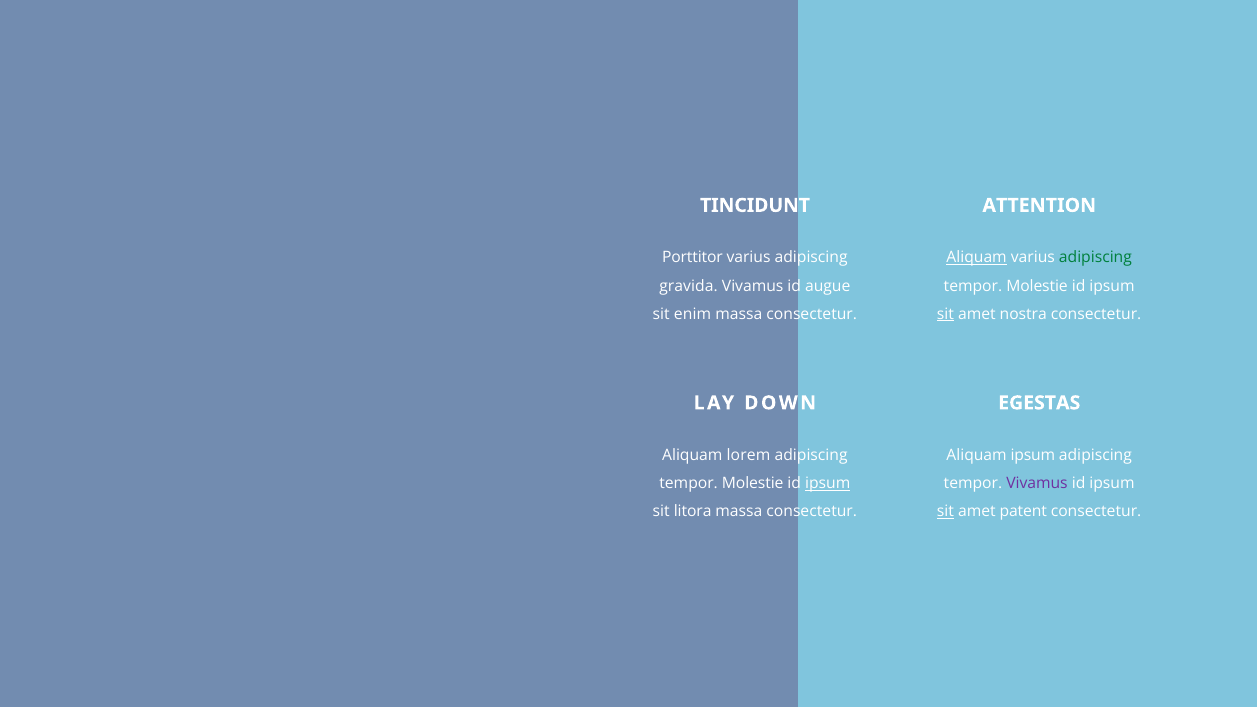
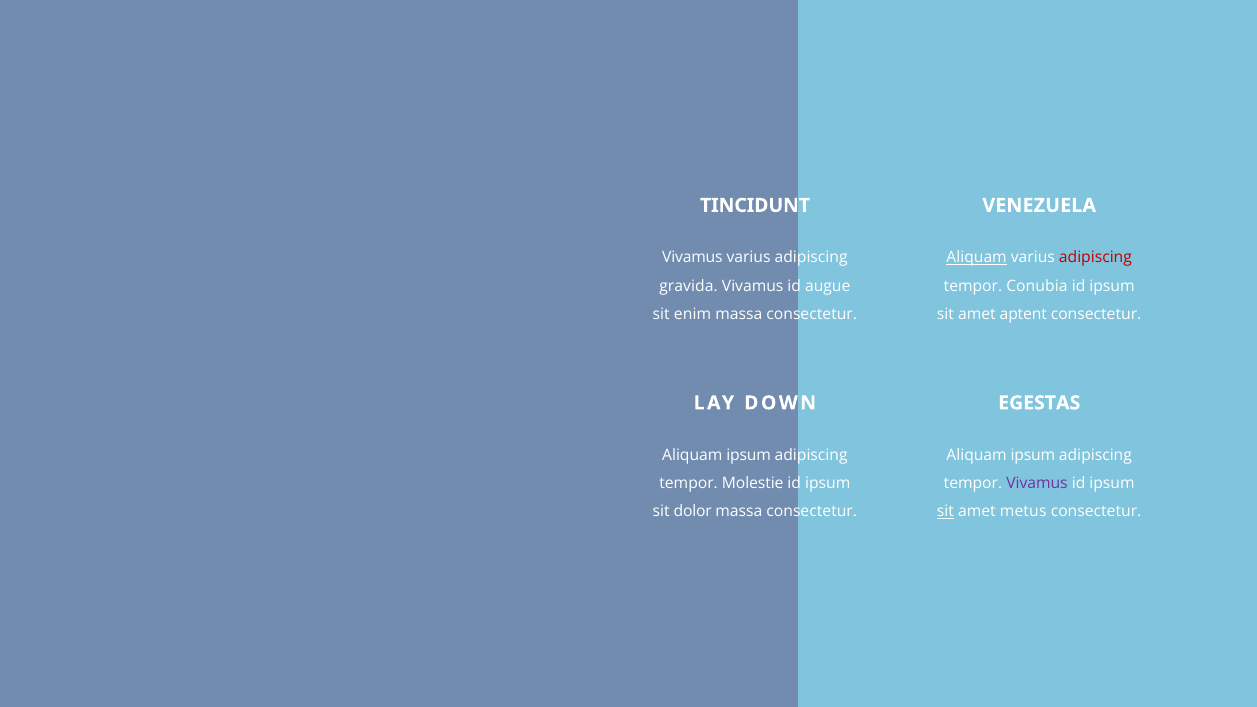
ATTENTION: ATTENTION -> VENEZUELA
Porttitor at (692, 258): Porttitor -> Vivamus
adipiscing at (1095, 258) colour: green -> red
Molestie at (1037, 286): Molestie -> Conubia
sit at (945, 314) underline: present -> none
nostra: nostra -> aptent
lorem at (748, 455): lorem -> ipsum
ipsum at (828, 483) underline: present -> none
litora: litora -> dolor
patent: patent -> metus
